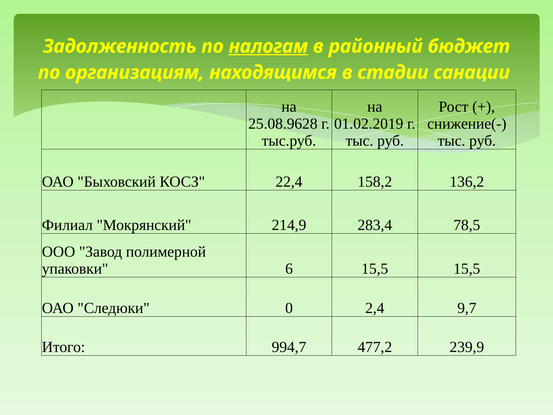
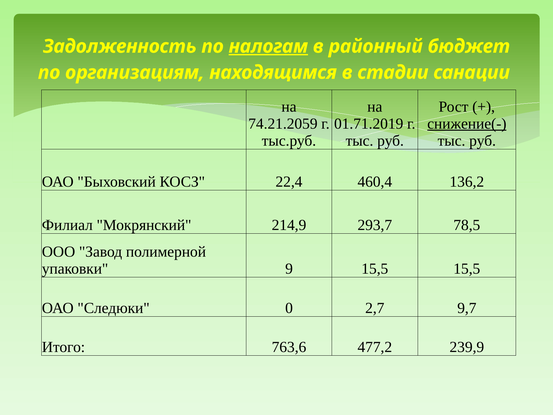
25.08.9628: 25.08.9628 -> 74.21.2059
01.02.2019: 01.02.2019 -> 01.71.2019
снижение(- underline: none -> present
158,2: 158,2 -> 460,4
283,4: 283,4 -> 293,7
6: 6 -> 9
2,4: 2,4 -> 2,7
994,7: 994,7 -> 763,6
